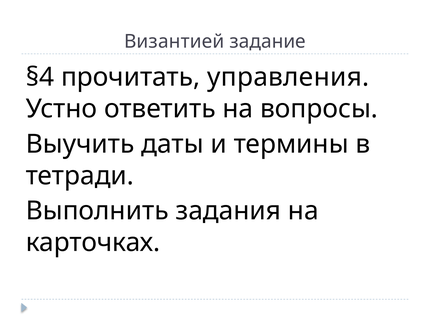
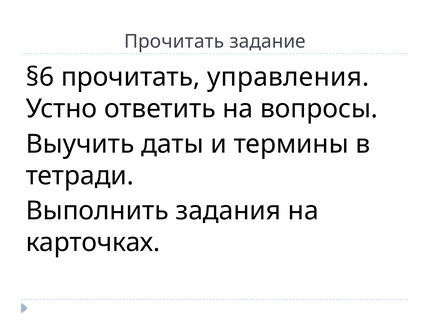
Византией at (174, 41): Византией -> Прочитать
§4: §4 -> §6
